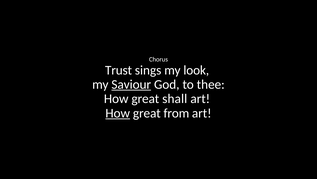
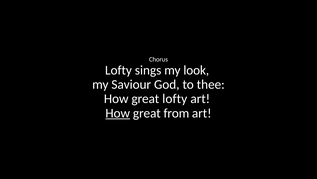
Trust at (119, 70): Trust -> Lofty
Saviour underline: present -> none
great shall: shall -> lofty
